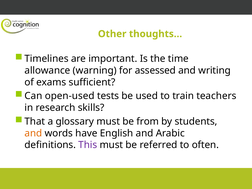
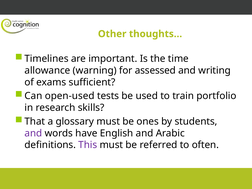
teachers: teachers -> portfolio
from: from -> ones
and at (33, 133) colour: orange -> purple
